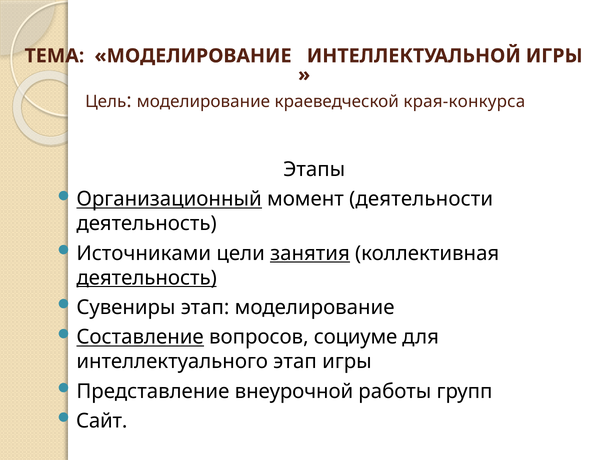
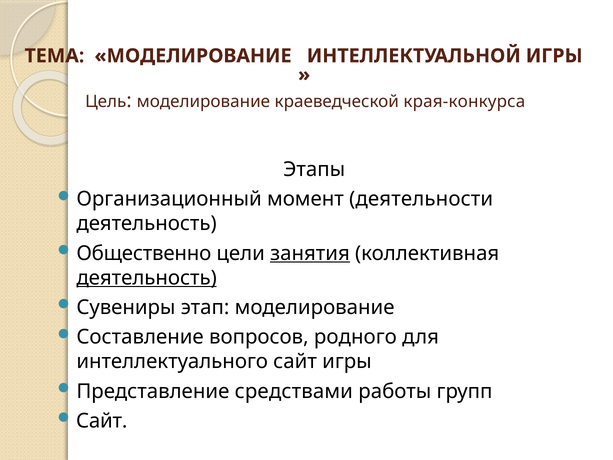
Организационный underline: present -> none
Источниками: Источниками -> Общественно
Составление underline: present -> none
социуме: социуме -> родного
интеллектуального этап: этап -> сайт
внеурочной: внеурочной -> средствами
